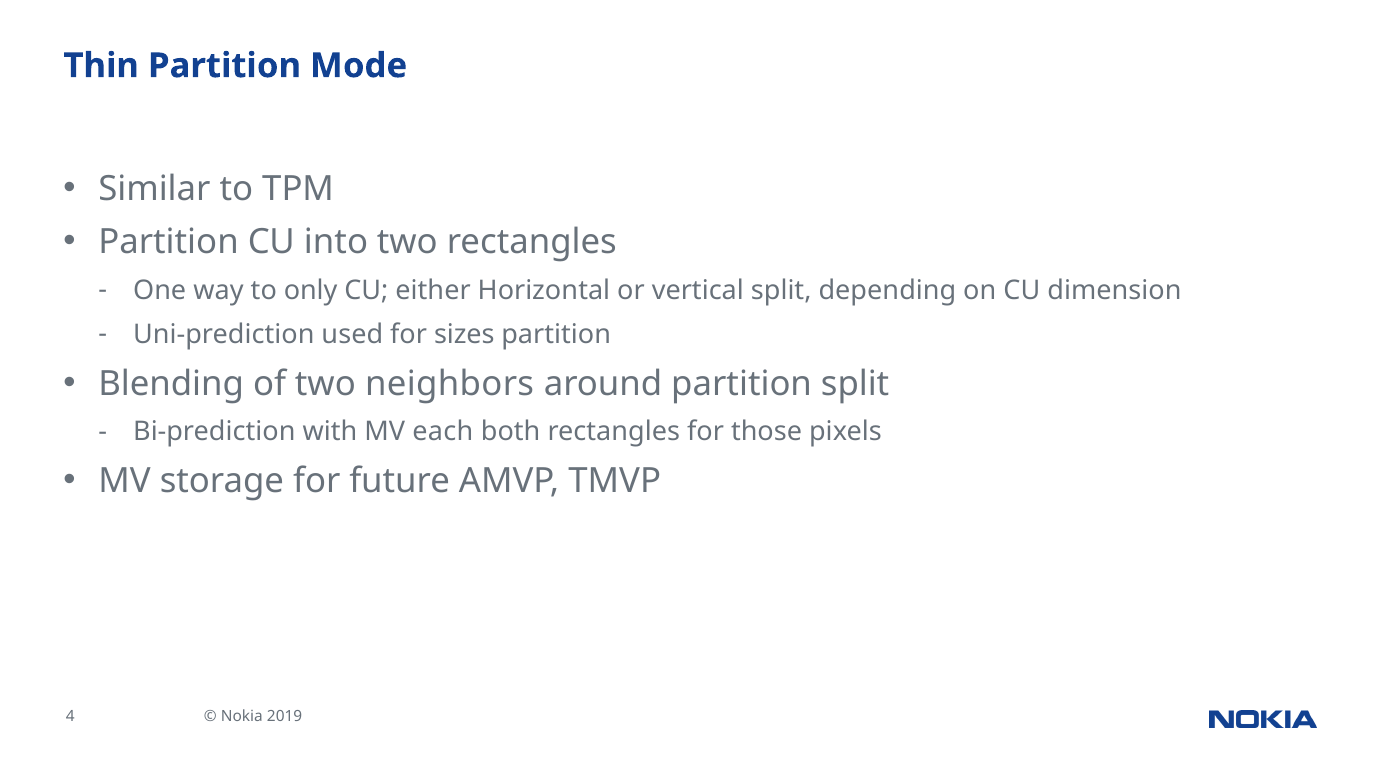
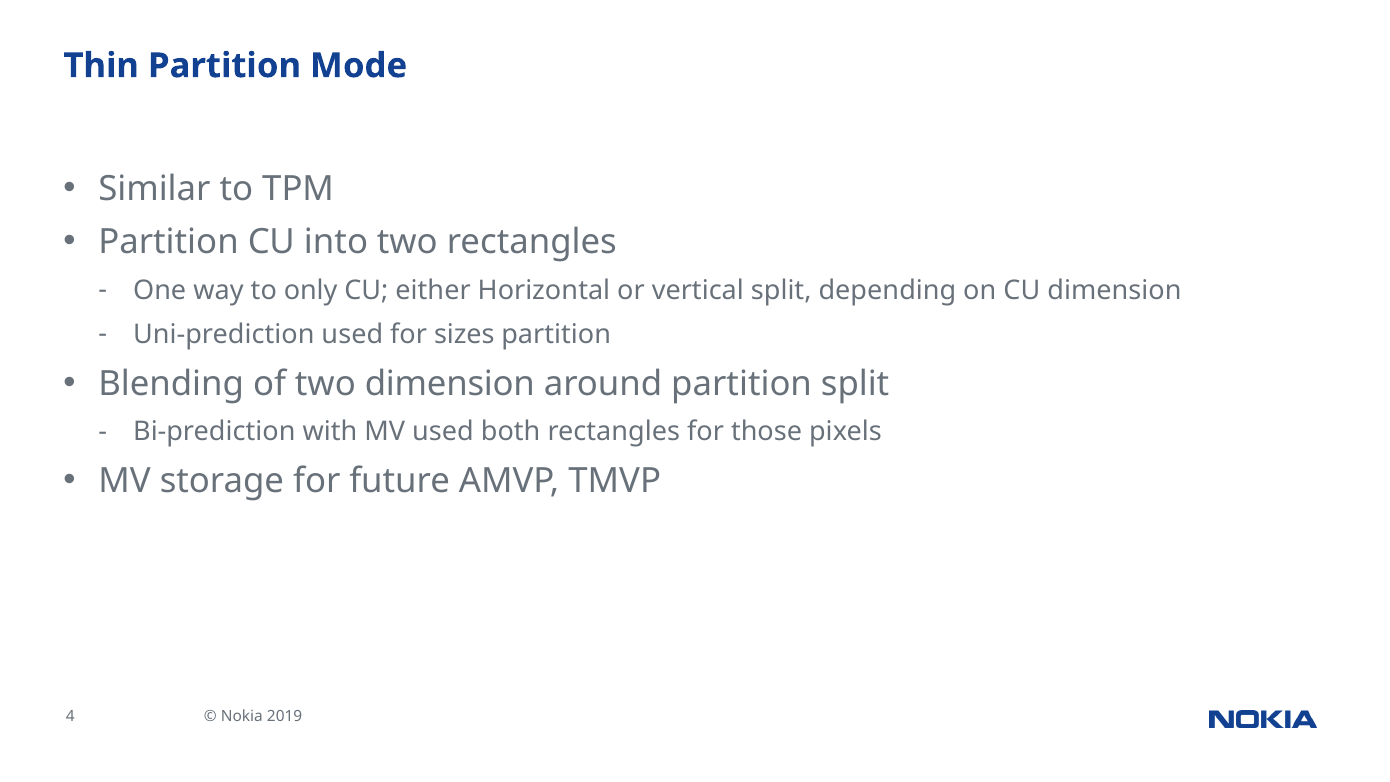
two neighbors: neighbors -> dimension
MV each: each -> used
